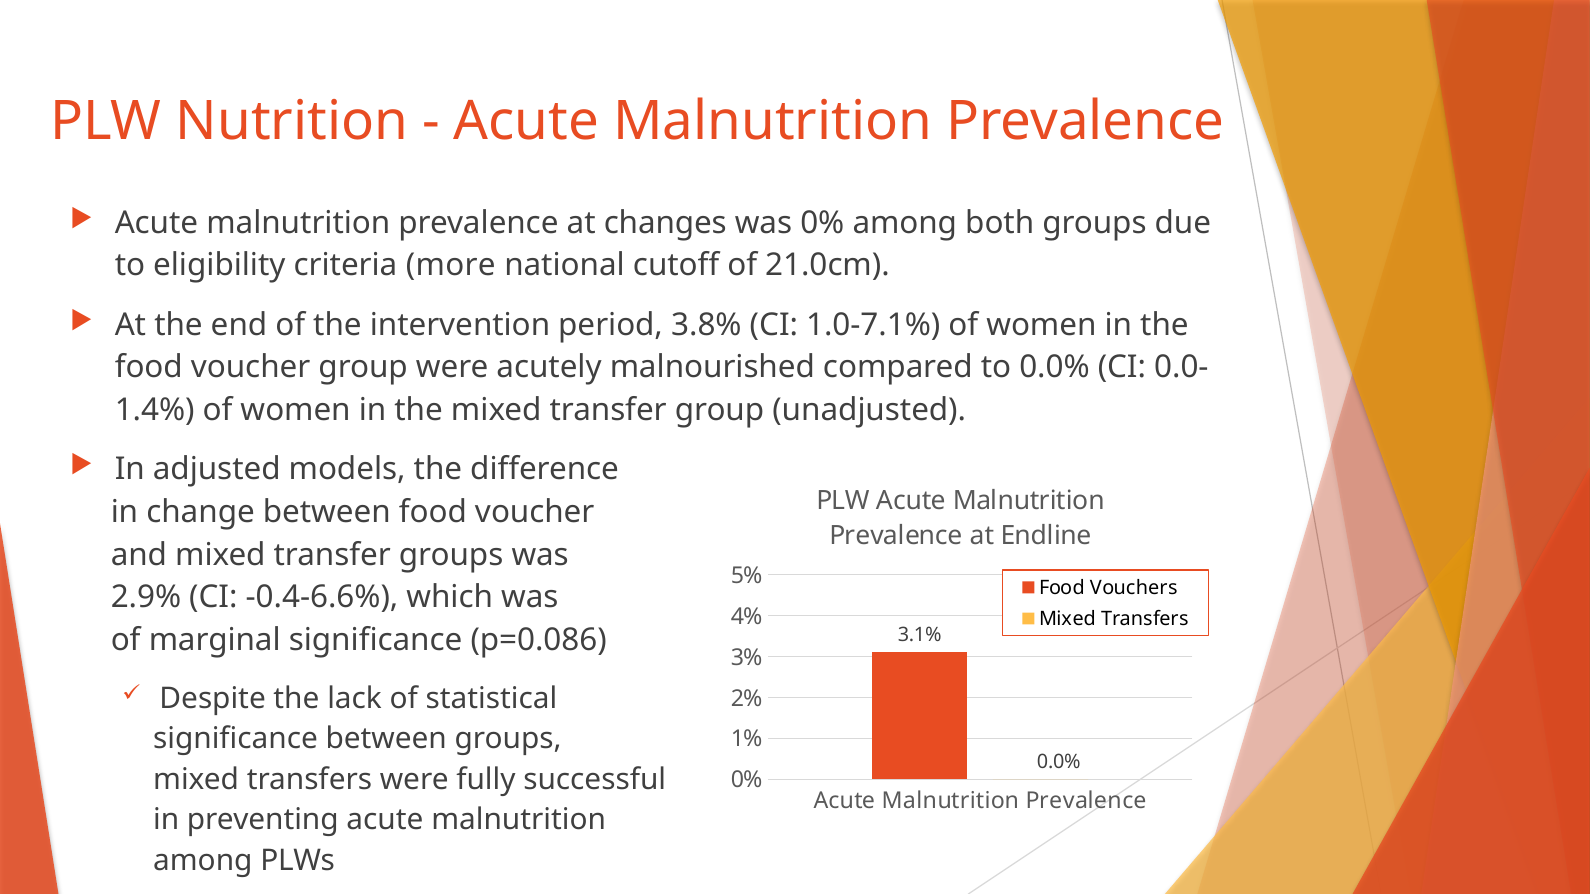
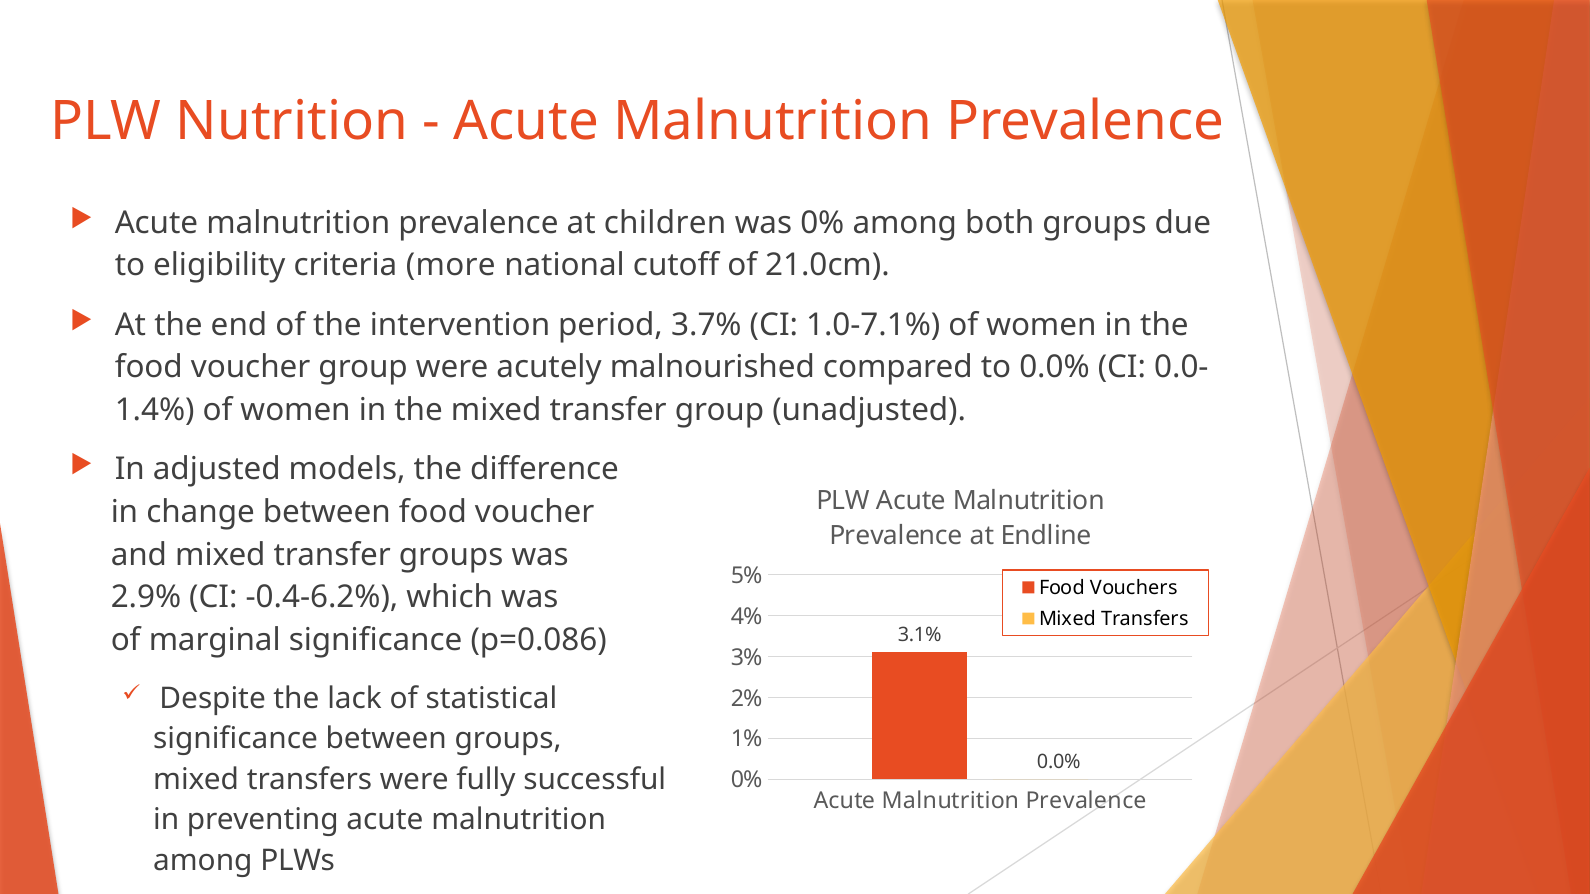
changes: changes -> children
3.8%: 3.8% -> 3.7%
-0.4-6.6%: -0.4-6.6% -> -0.4-6.2%
